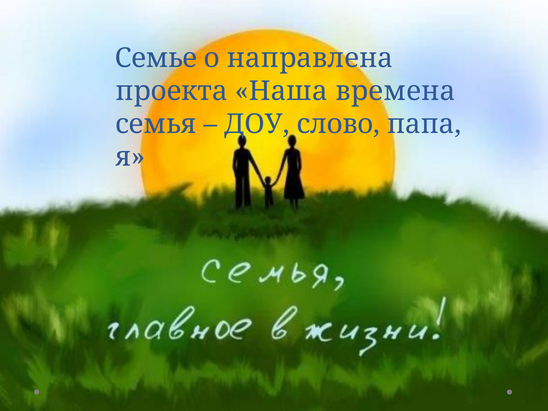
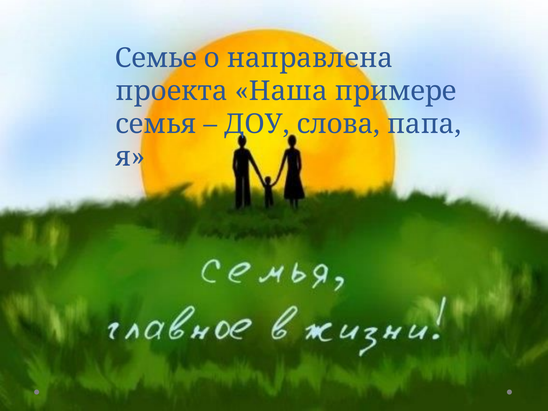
времена: времена -> примере
слово: слово -> слова
